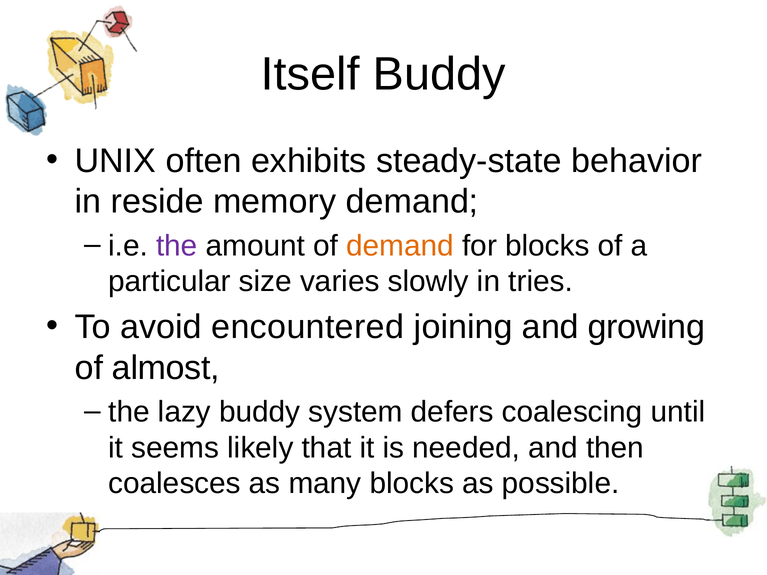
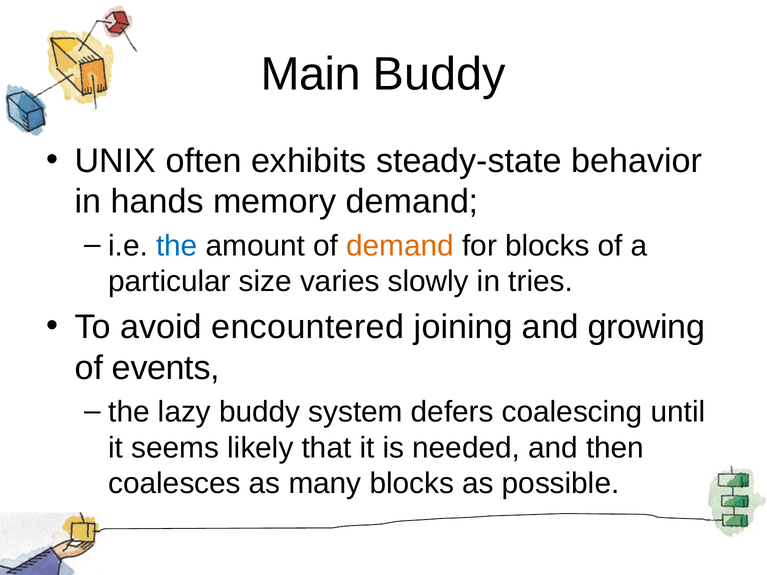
Itself: Itself -> Main
reside: reside -> hands
the at (177, 246) colour: purple -> blue
almost: almost -> events
